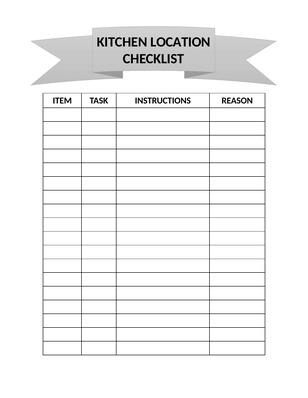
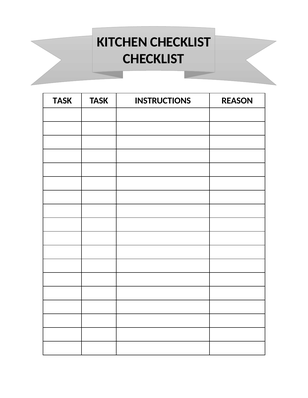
KITCHEN LOCATION: LOCATION -> CHECKLIST
ITEM at (62, 101): ITEM -> TASK
